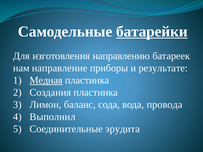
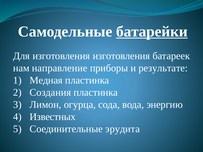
изготовления направлению: направлению -> изготовления
Медная underline: present -> none
баланс: баланс -> огурца
провода: провода -> энергию
Выполнил: Выполнил -> Известных
